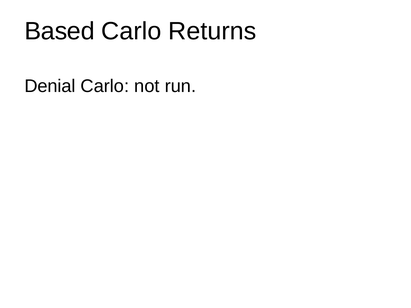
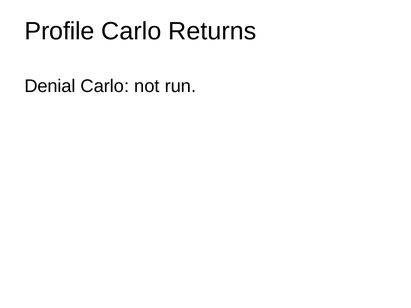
Based: Based -> Profile
